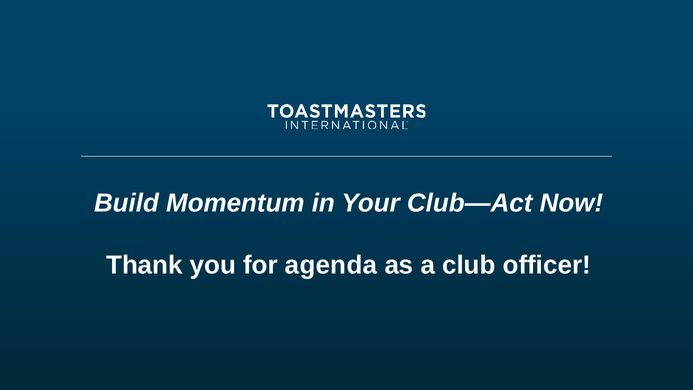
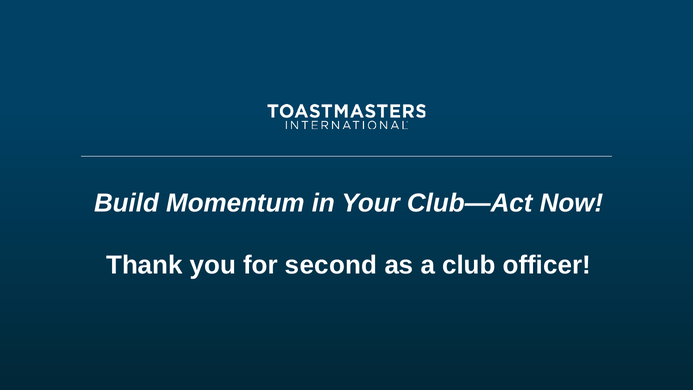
agenda: agenda -> second
